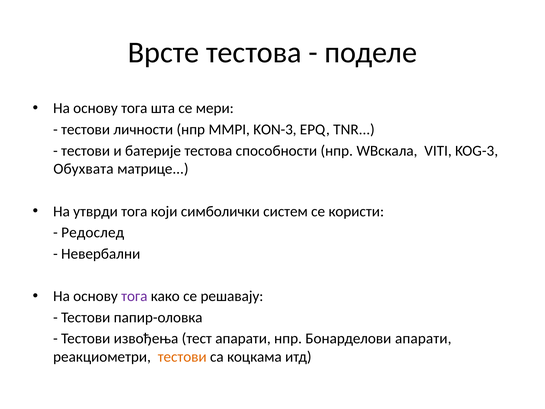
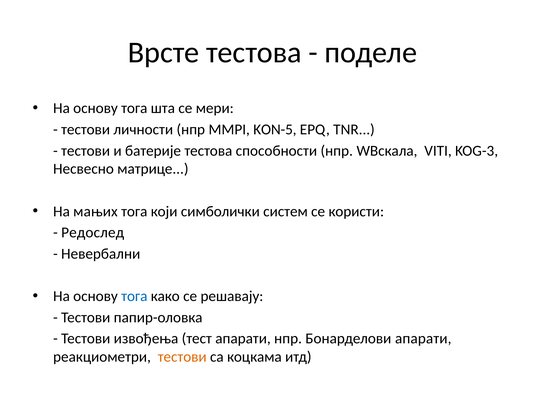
KON-3: KON-3 -> KON-5
Обухвата: Обухвата -> Несвесно
утврди: утврди -> мањих
тога at (134, 296) colour: purple -> blue
